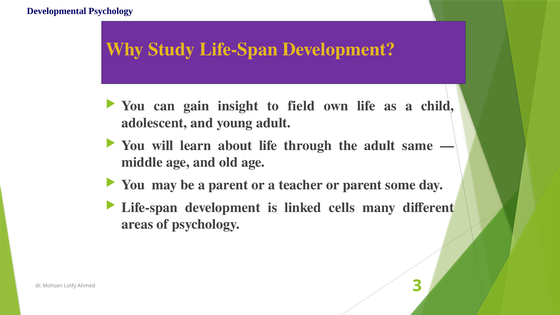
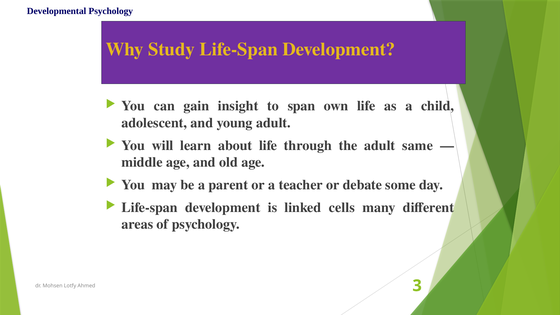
field: field -> span
or parent: parent -> debate
